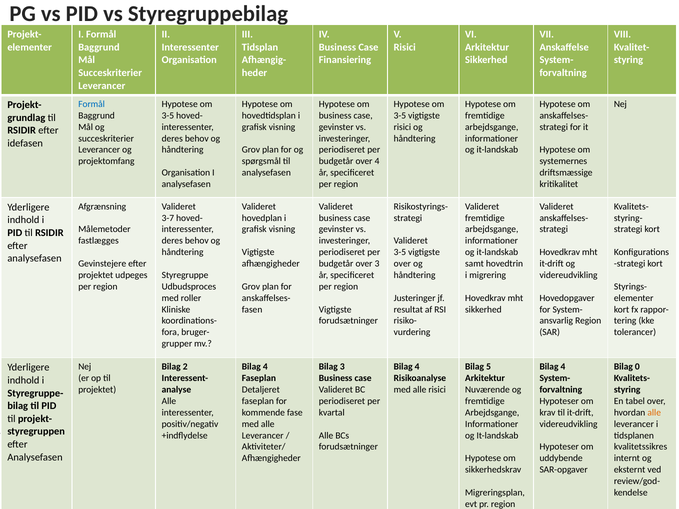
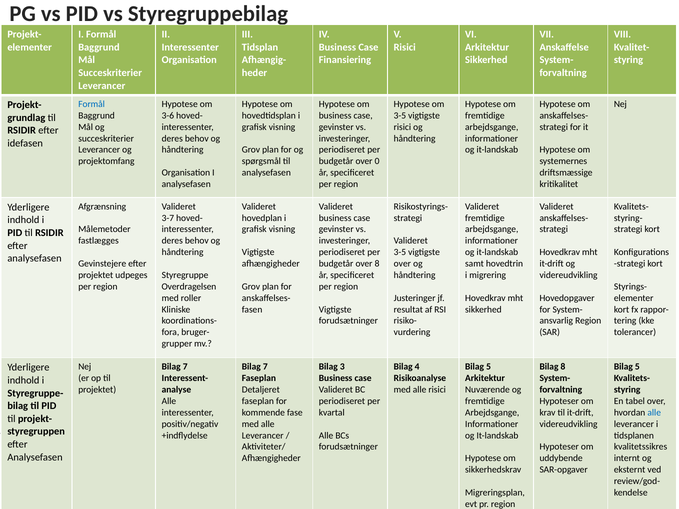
3-5 at (168, 116): 3-5 -> 3-6
over 4: 4 -> 0
over 3: 3 -> 8
Udbudsproces: Udbudsproces -> Overdragelsen
2 at (185, 367): 2 -> 7
4 at (265, 367): 4 -> 7
4 at (563, 367): 4 -> 8
0 at (637, 367): 0 -> 5
alle at (654, 413) colour: orange -> blue
